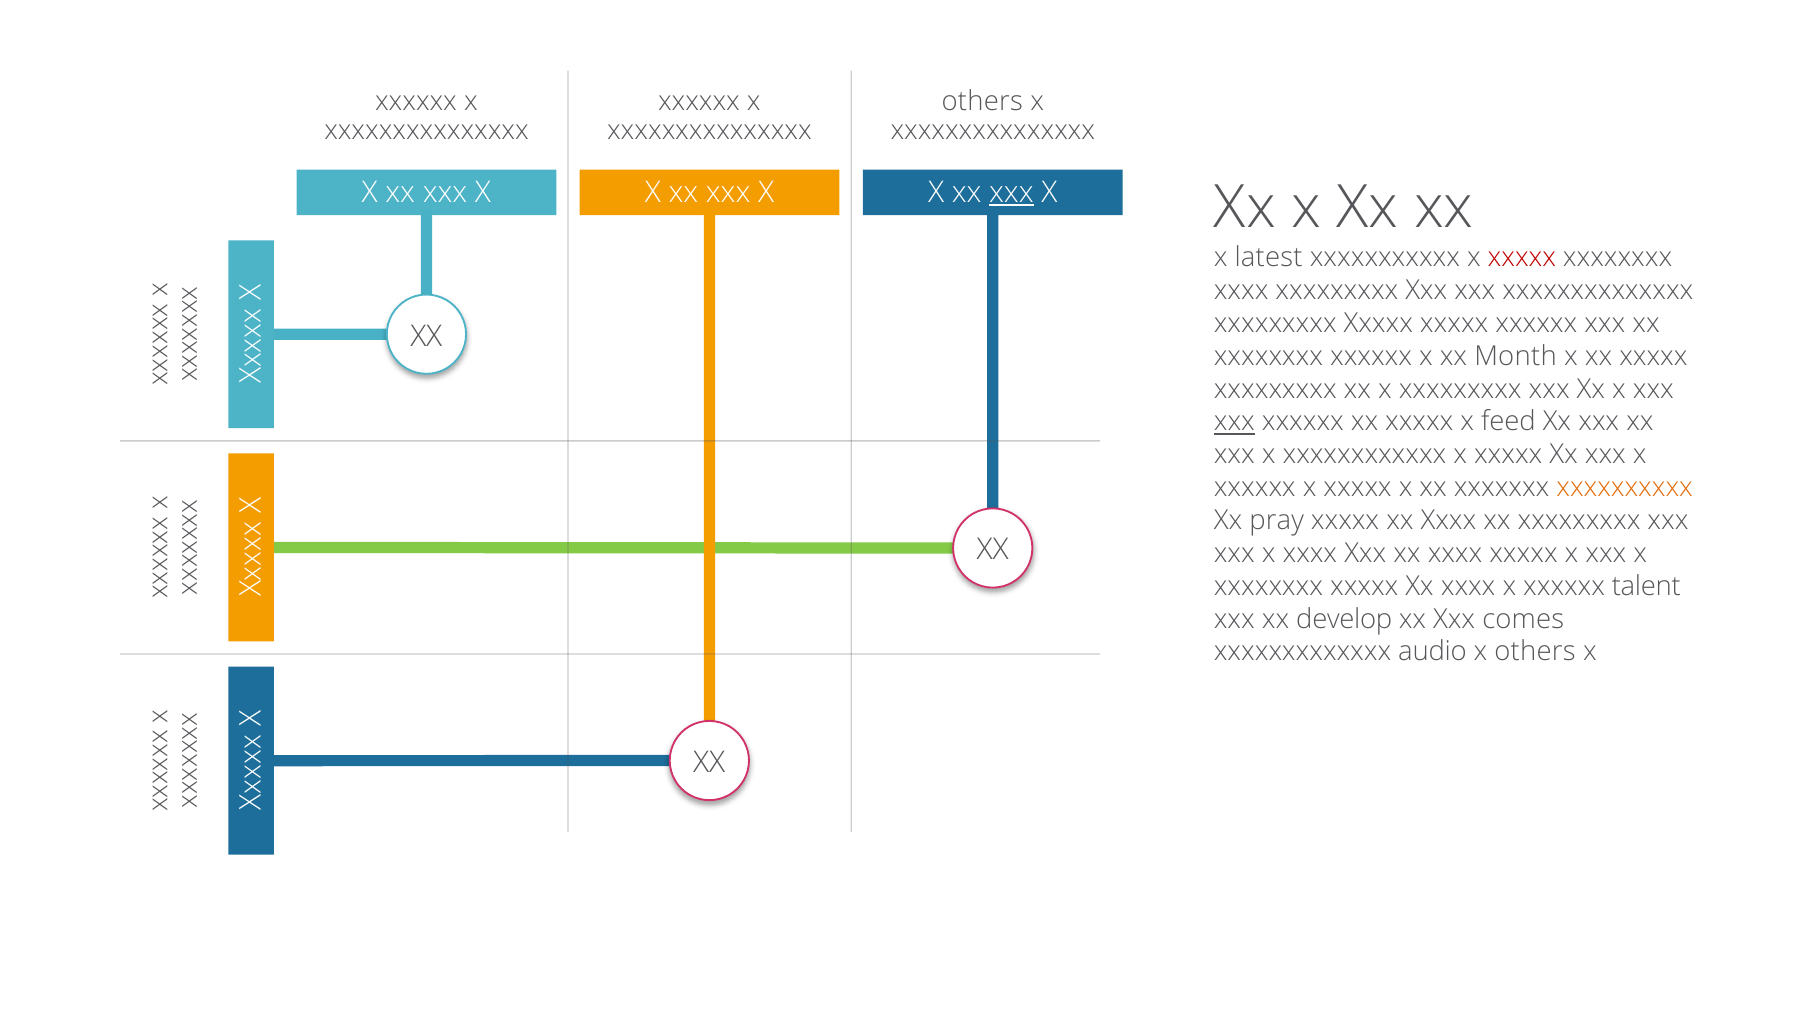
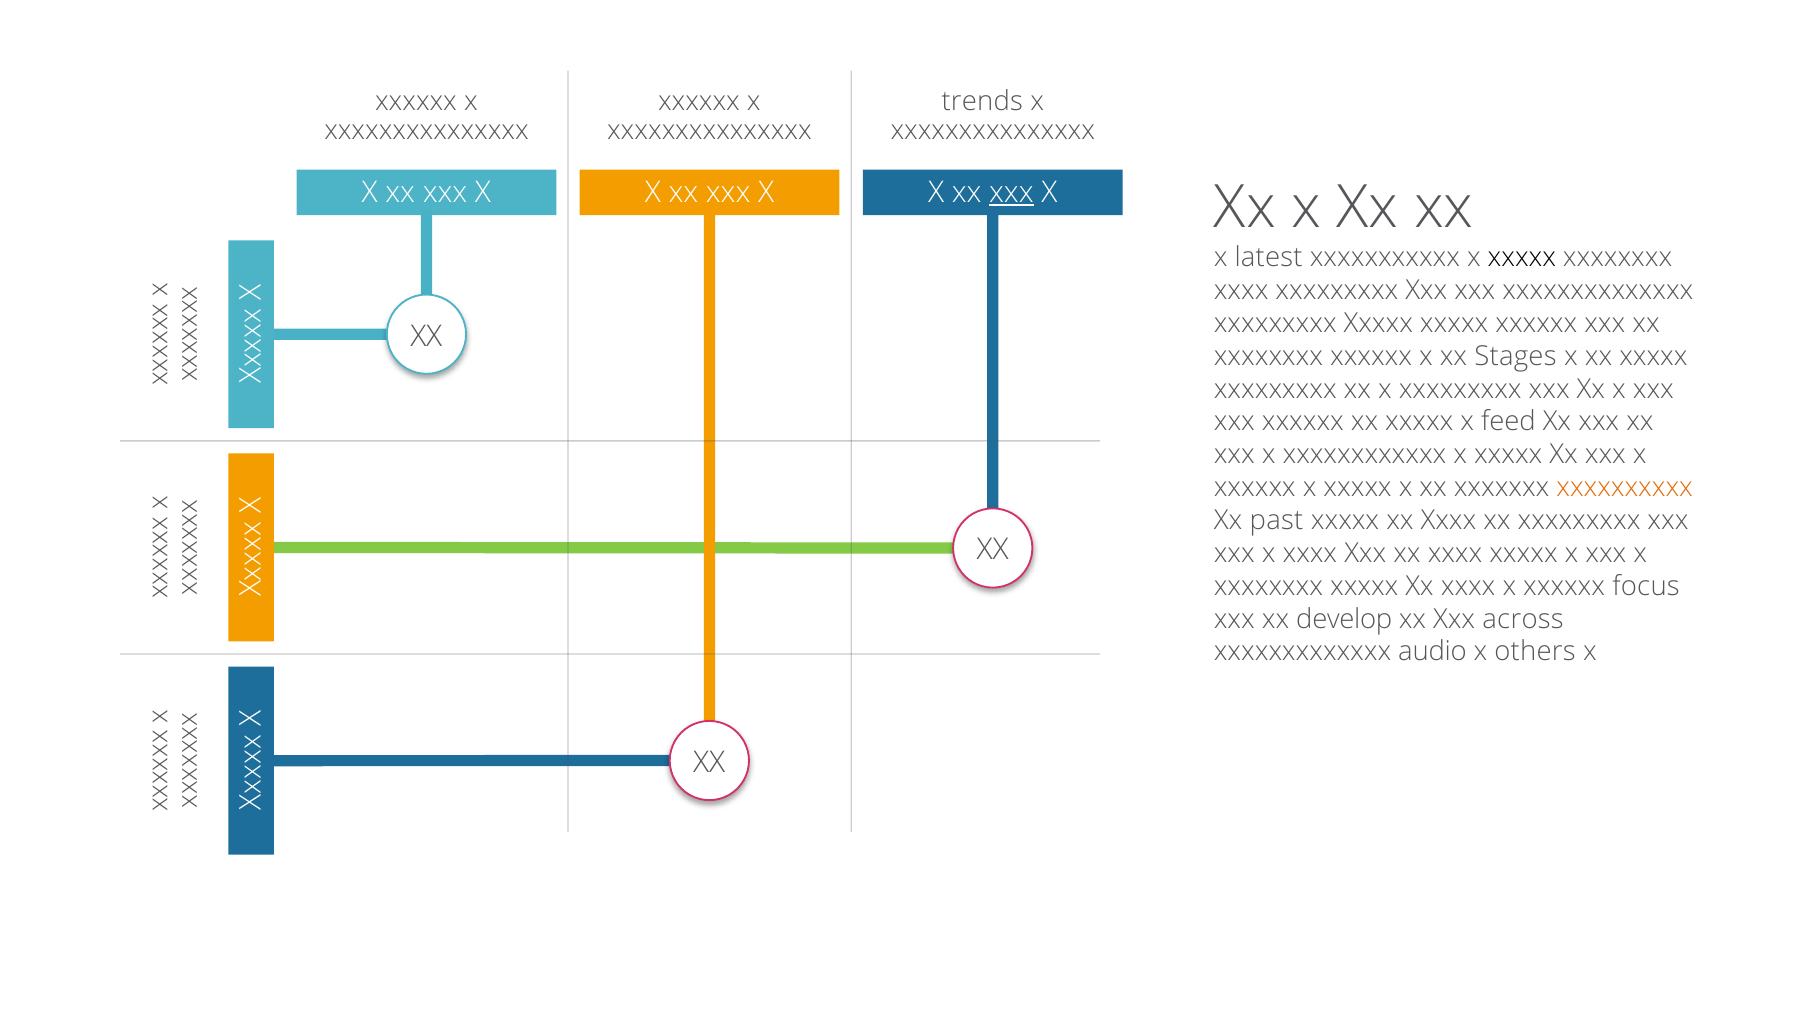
others at (982, 101): others -> trends
xxxxx at (1522, 258) colour: red -> black
Month: Month -> Stages
xxx at (1234, 422) underline: present -> none
pray: pray -> past
talent: talent -> focus
comes: comes -> across
